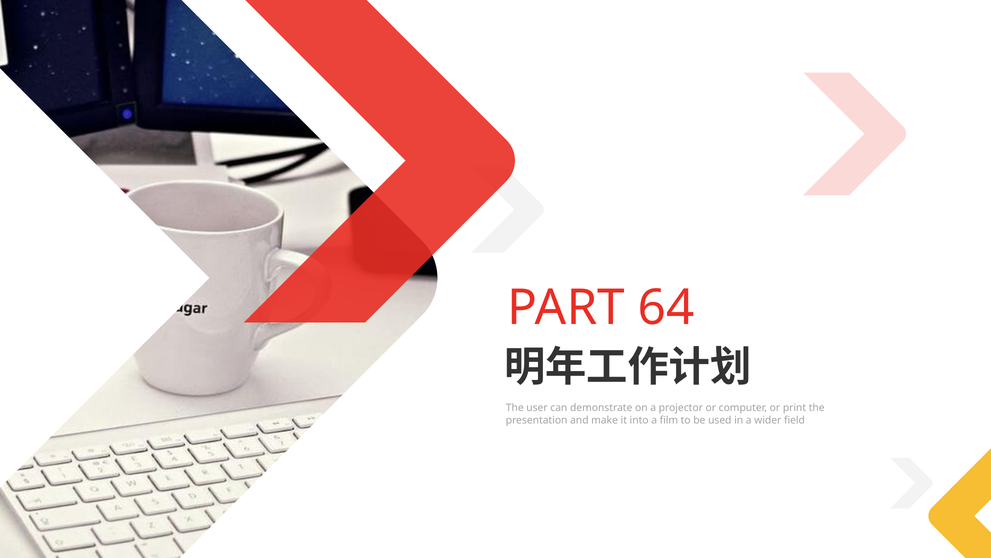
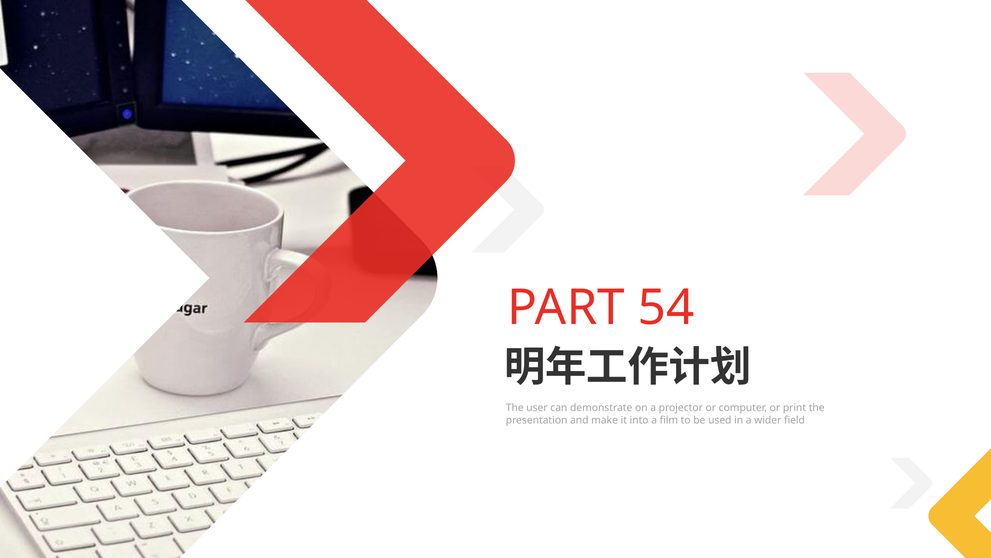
64: 64 -> 54
